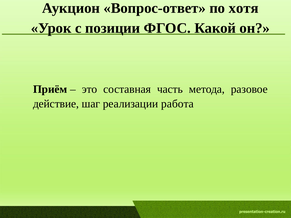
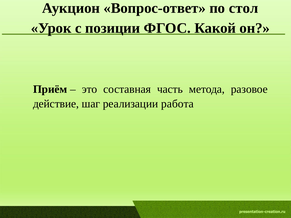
хотя: хотя -> стол
